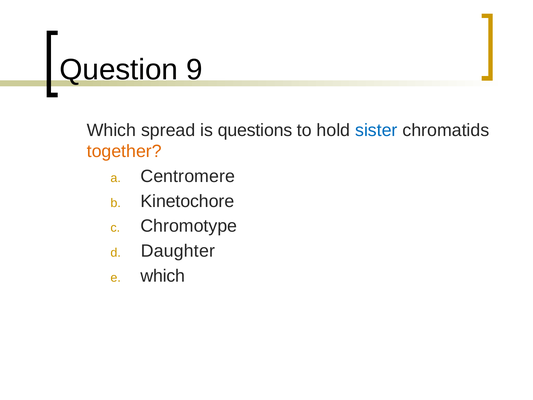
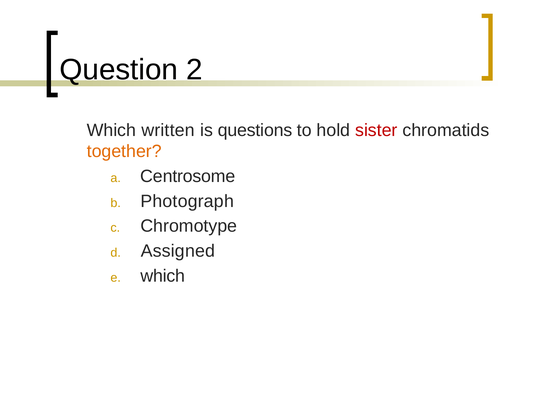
9: 9 -> 2
spread: spread -> written
sister colour: blue -> red
Centromere: Centromere -> Centrosome
Kinetochore: Kinetochore -> Photograph
Daughter: Daughter -> Assigned
